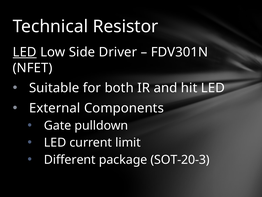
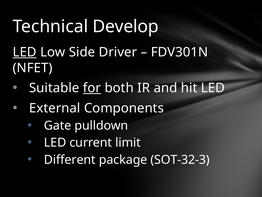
Resistor: Resistor -> Develop
for underline: none -> present
SOT-20-3: SOT-20-3 -> SOT-32-3
